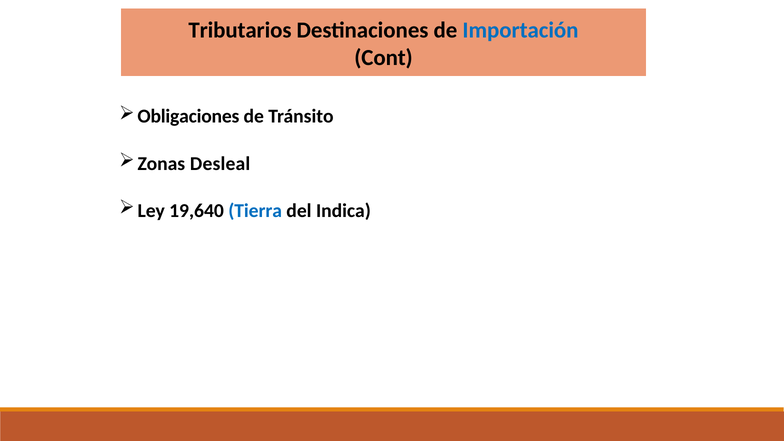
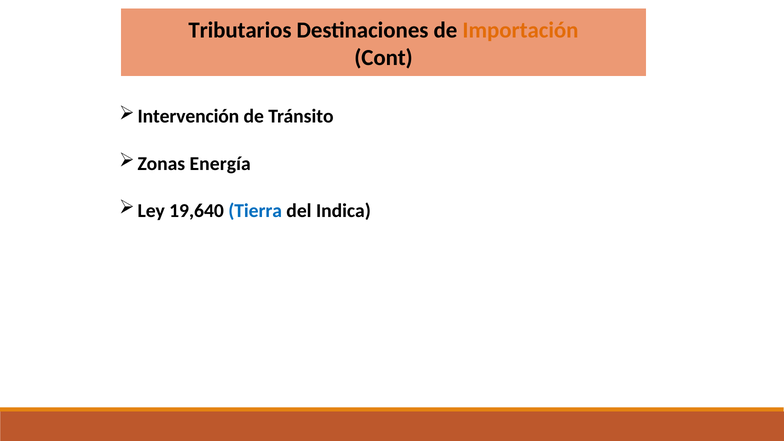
Importación colour: blue -> orange
Obligaciones: Obligaciones -> Intervención
Desleal: Desleal -> Energía
